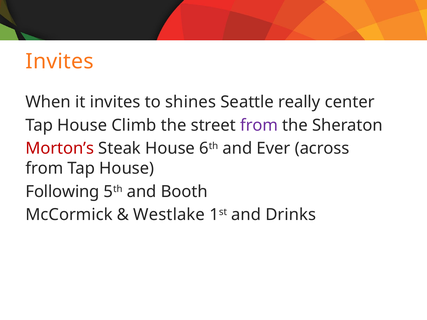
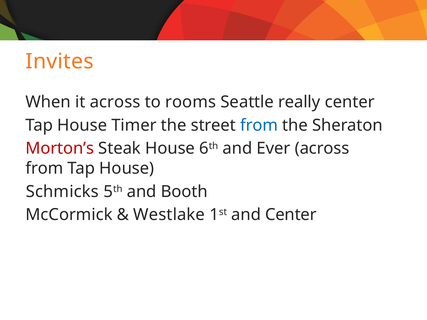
it invites: invites -> across
shines: shines -> rooms
Climb: Climb -> Timer
from at (259, 125) colour: purple -> blue
Following: Following -> Schmicks
and Drinks: Drinks -> Center
